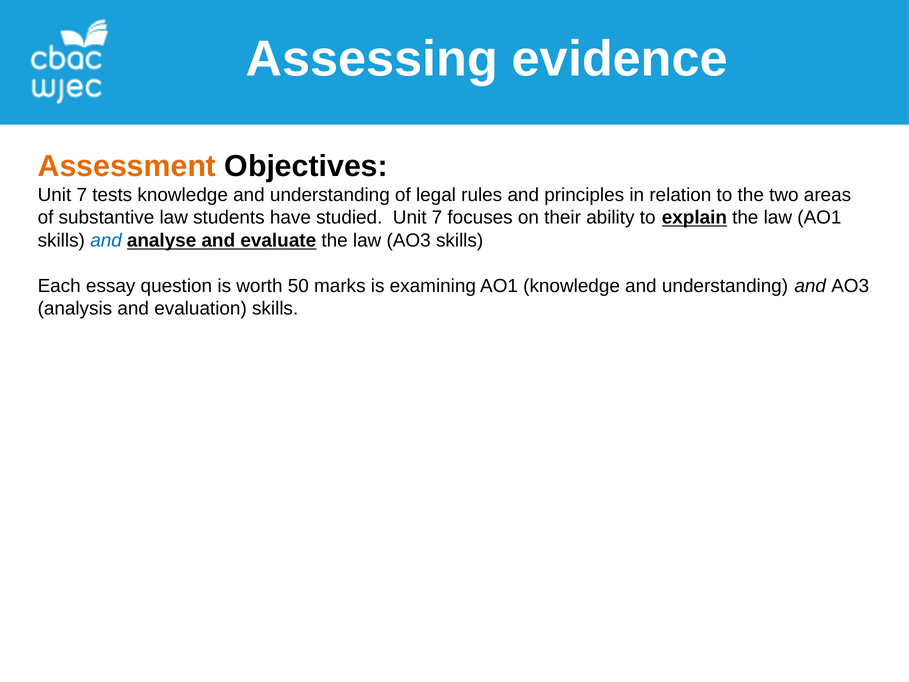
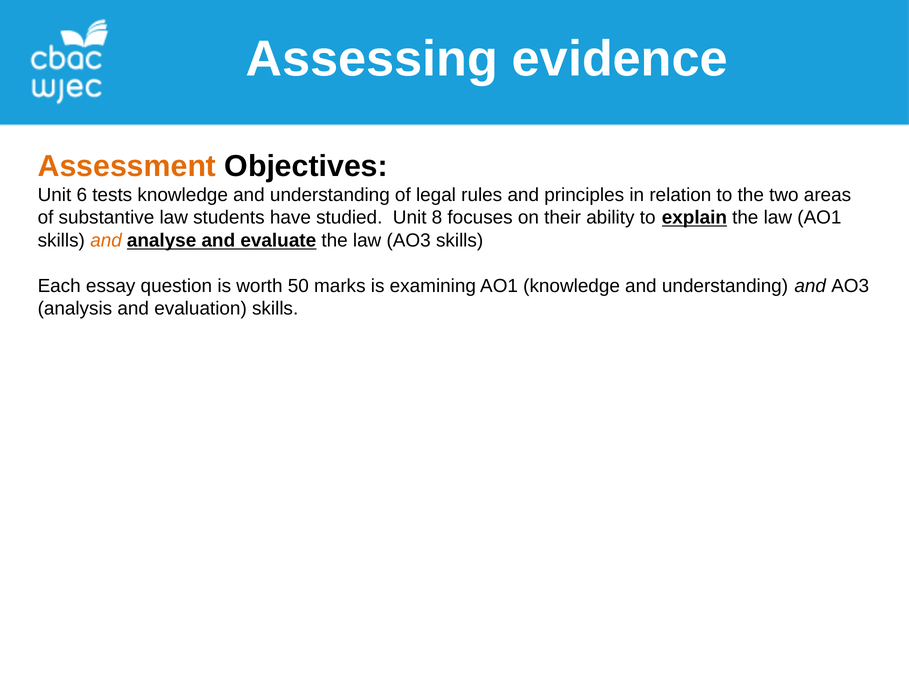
7 at (82, 195): 7 -> 6
studied Unit 7: 7 -> 8
and at (106, 240) colour: blue -> orange
